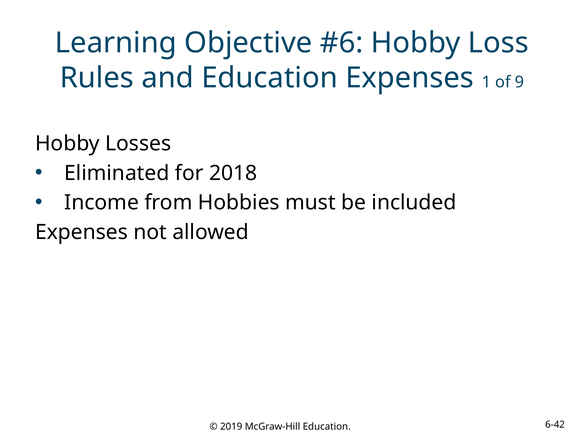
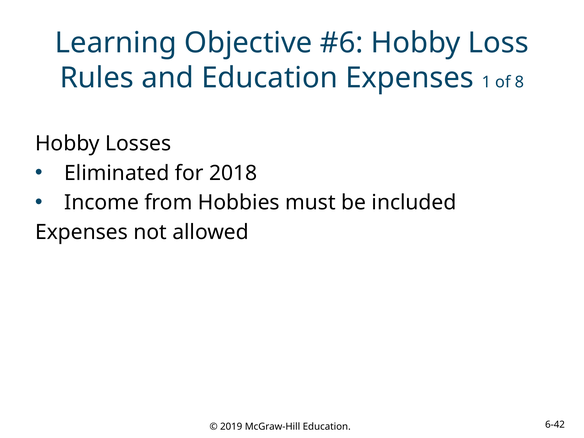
9: 9 -> 8
